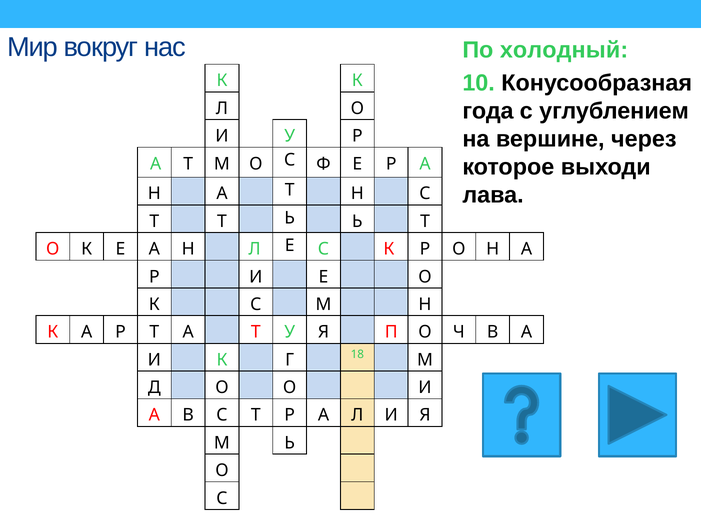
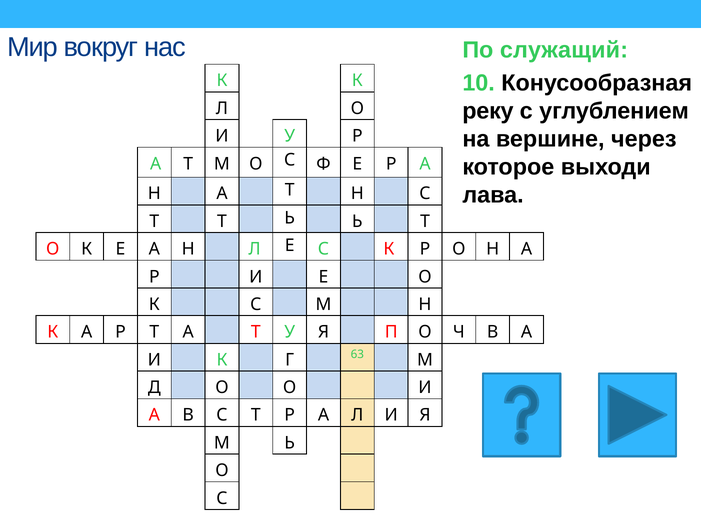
холодный: холодный -> служащий
года: года -> реку
18: 18 -> 63
